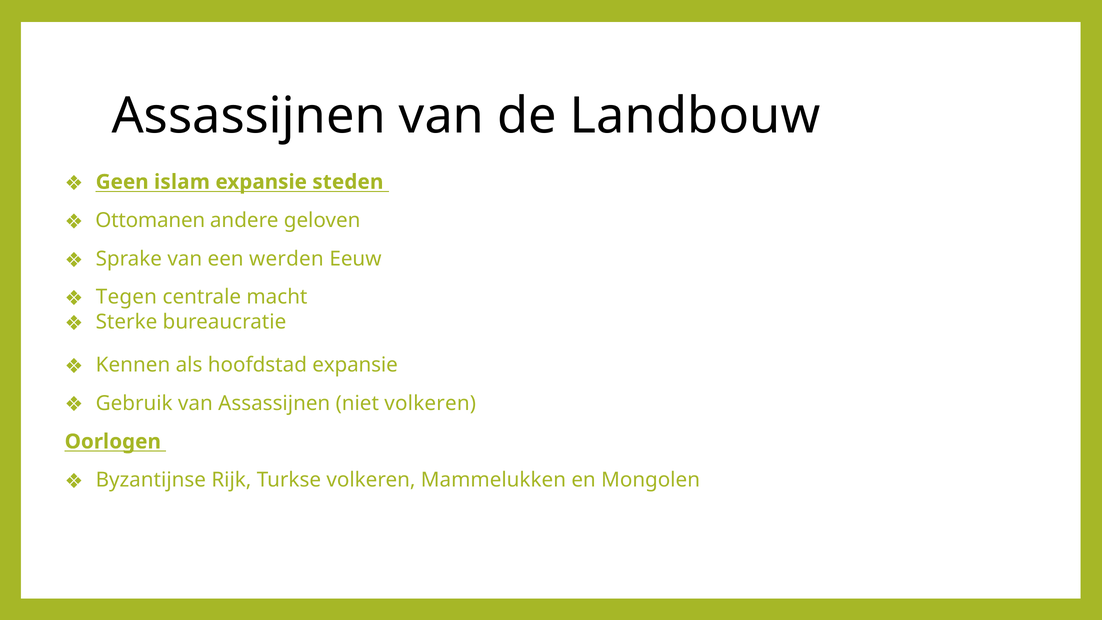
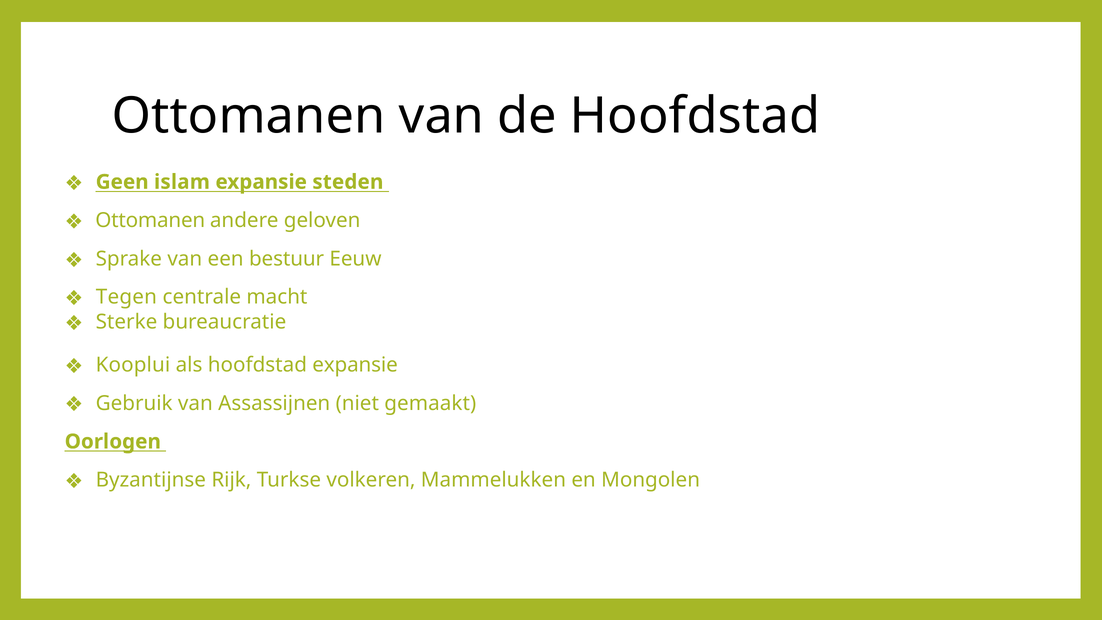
Assassijnen at (249, 116): Assassijnen -> Ottomanen
de Landbouw: Landbouw -> Hoofdstad
werden: werden -> bestuur
Kennen: Kennen -> Kooplui
niet volkeren: volkeren -> gemaakt
